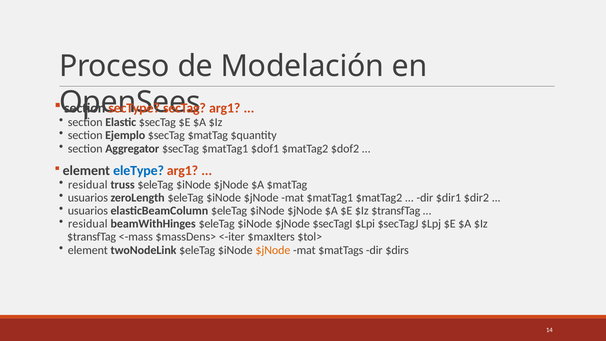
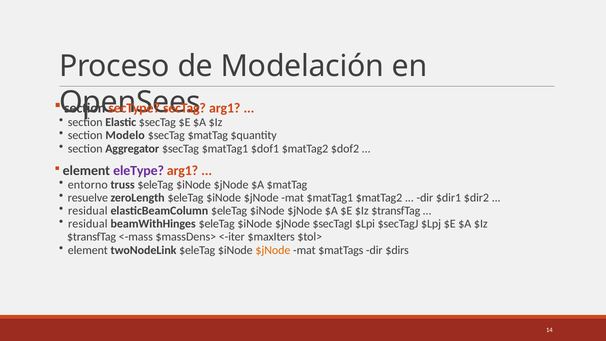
Ejemplo: Ejemplo -> Modelo
eleType colour: blue -> purple
residual at (88, 185): residual -> entorno
usuarios at (88, 198): usuarios -> resuelve
usuarios at (88, 211): usuarios -> residual
